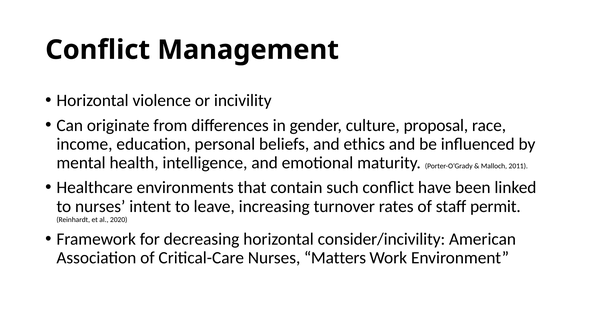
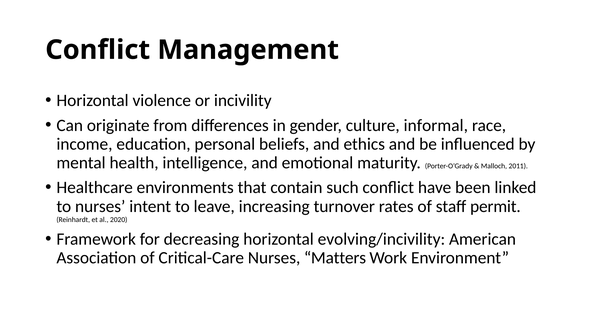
proposal: proposal -> informal
consider/incivility: consider/incivility -> evolving/incivility
